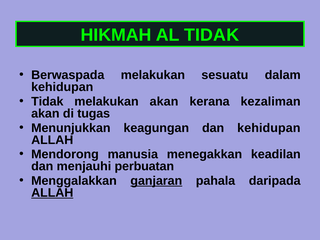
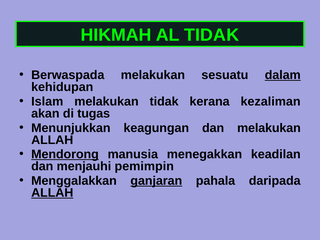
dalam underline: none -> present
Tidak at (47, 102): Tidak -> Islam
melakukan akan: akan -> tidak
dan kehidupan: kehidupan -> melakukan
Mendorong underline: none -> present
perbuatan: perbuatan -> pemimpin
